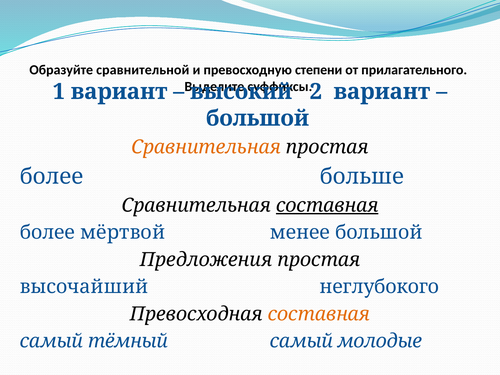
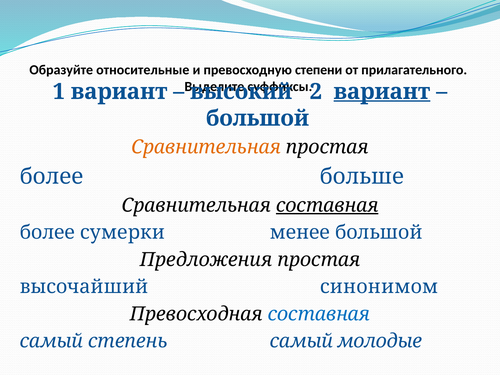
сравнительной: сравнительной -> относительные
вариант at (382, 92) underline: none -> present
мёртвой: мёртвой -> сумерки
неглубокого: неглубокого -> синонимом
составная at (319, 314) colour: orange -> blue
тёмный: тёмный -> степень
